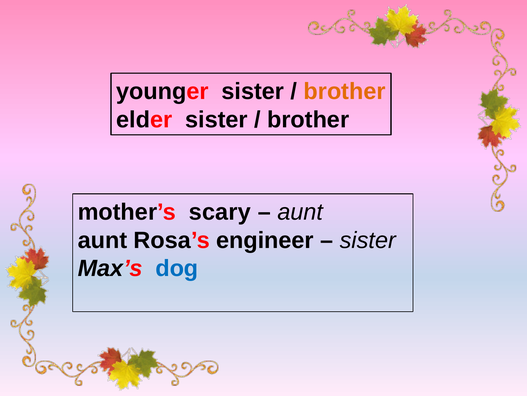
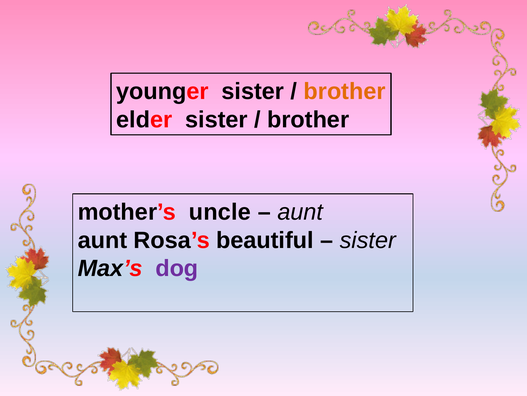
scary: scary -> uncle
engineer: engineer -> beautiful
dog colour: blue -> purple
